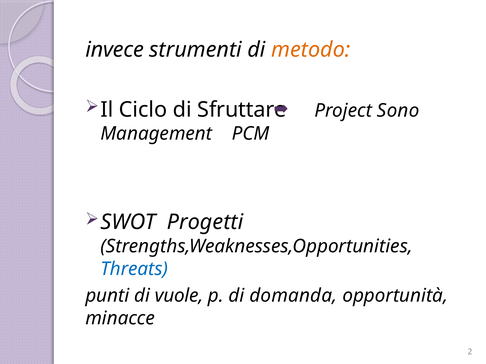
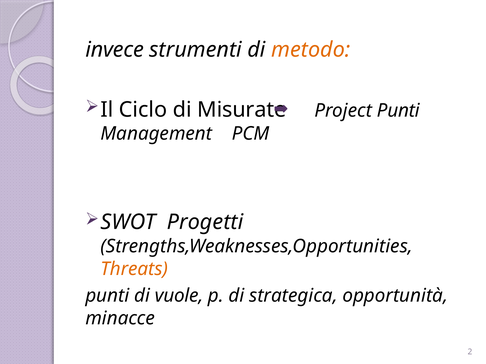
Sfruttare: Sfruttare -> Misurate
Project Sono: Sono -> Punti
Threats colour: blue -> orange
domanda: domanda -> strategica
